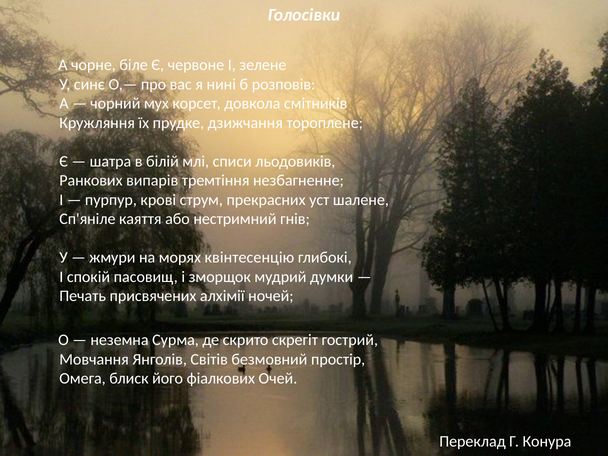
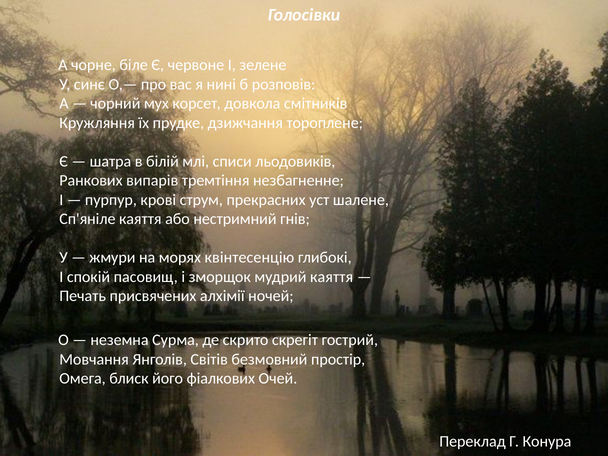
мудрий думки: думки -> каяття
